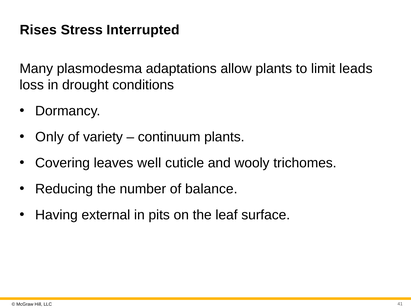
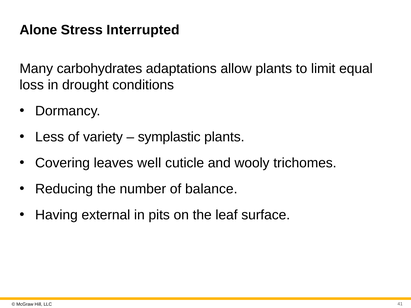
Rises: Rises -> Alone
plasmodesma: plasmodesma -> carbohydrates
leads: leads -> equal
Only: Only -> Less
continuum: continuum -> symplastic
